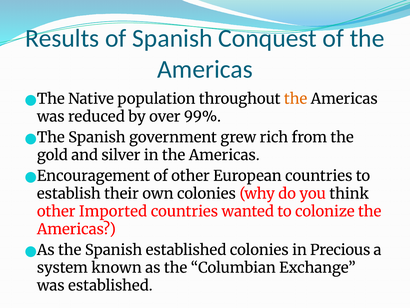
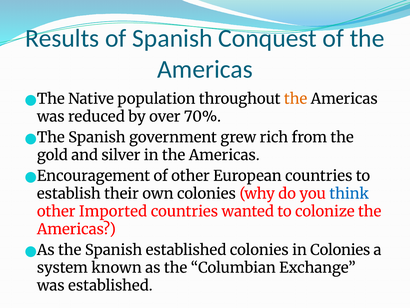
99%: 99% -> 70%
think colour: black -> blue
in Precious: Precious -> Colonies
